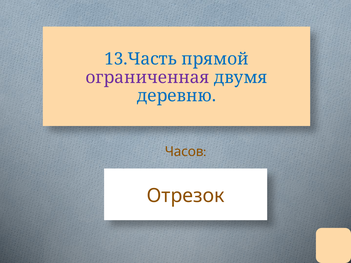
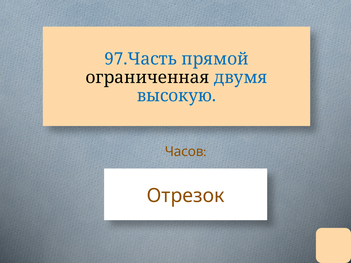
13.Часть: 13.Часть -> 97.Часть
ограниченная colour: purple -> black
деревню: деревню -> высокую
